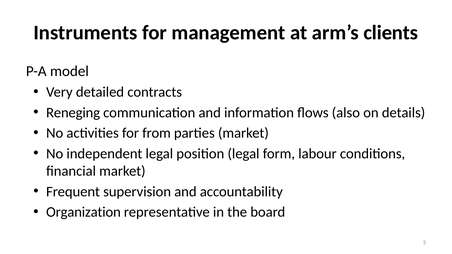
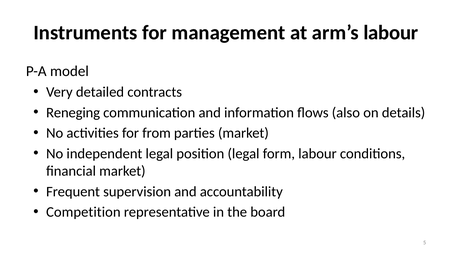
arm’s clients: clients -> labour
Organization: Organization -> Competition
